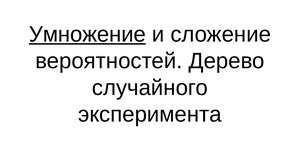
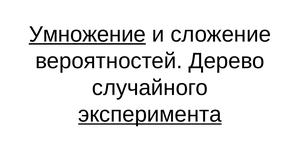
эксперимента underline: none -> present
